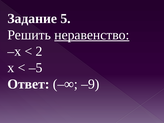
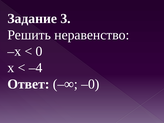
5: 5 -> 3
неравенство underline: present -> none
2: 2 -> 0
–5: –5 -> –4
–9: –9 -> –0
